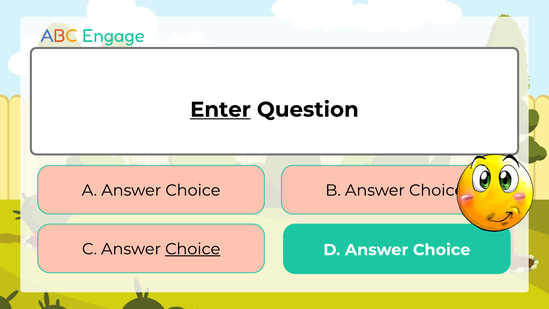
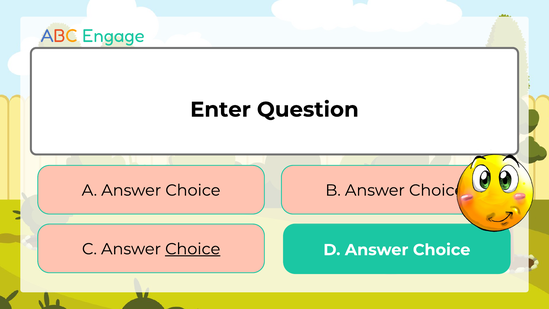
Enter underline: present -> none
